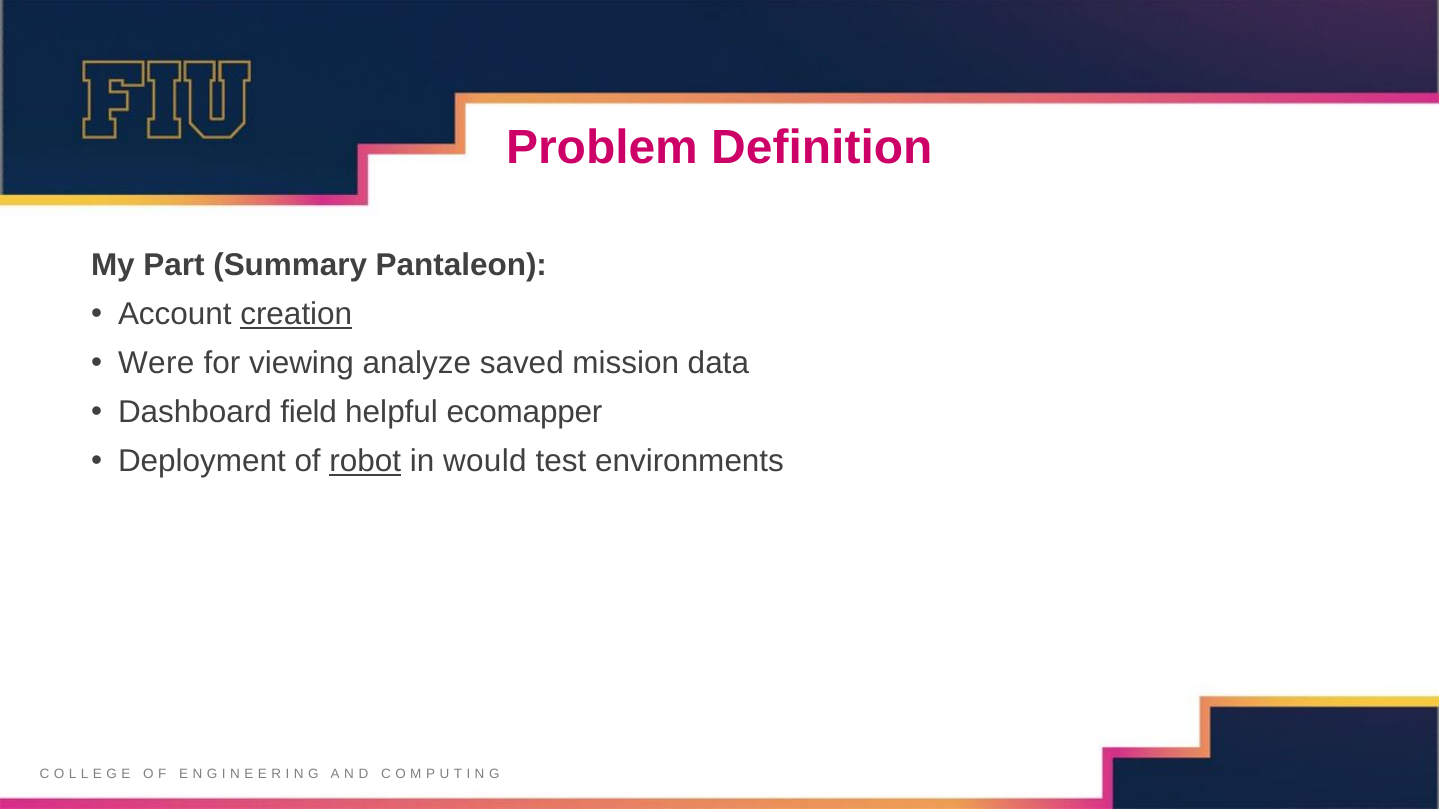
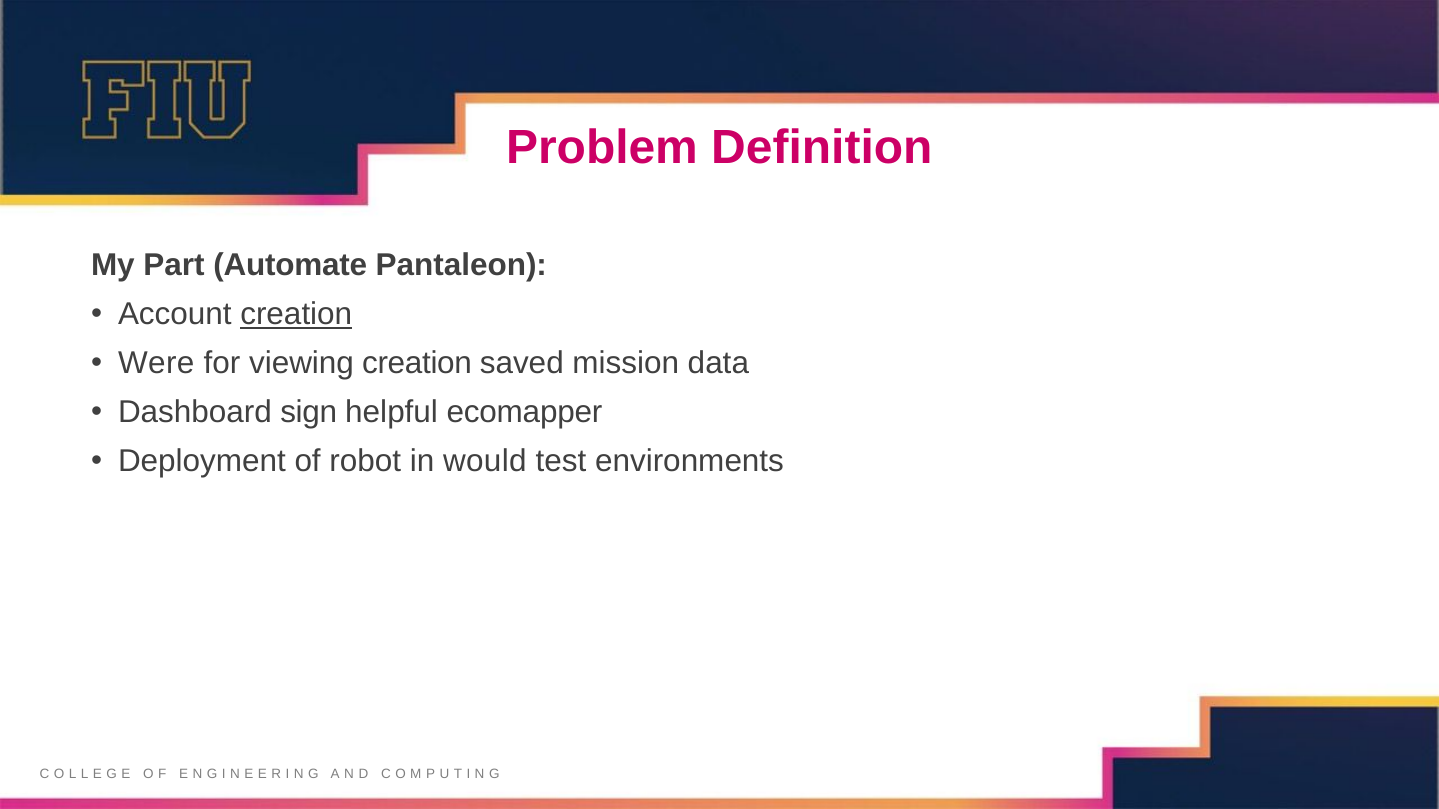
Summary: Summary -> Automate
viewing analyze: analyze -> creation
field: field -> sign
robot underline: present -> none
